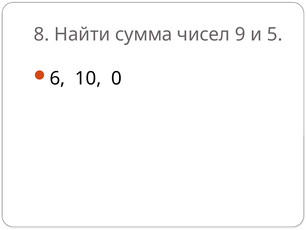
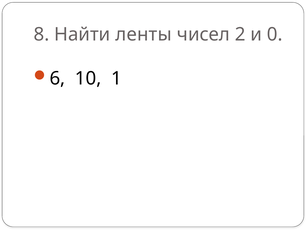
сумма: сумма -> ленты
9: 9 -> 2
5: 5 -> 0
0: 0 -> 1
